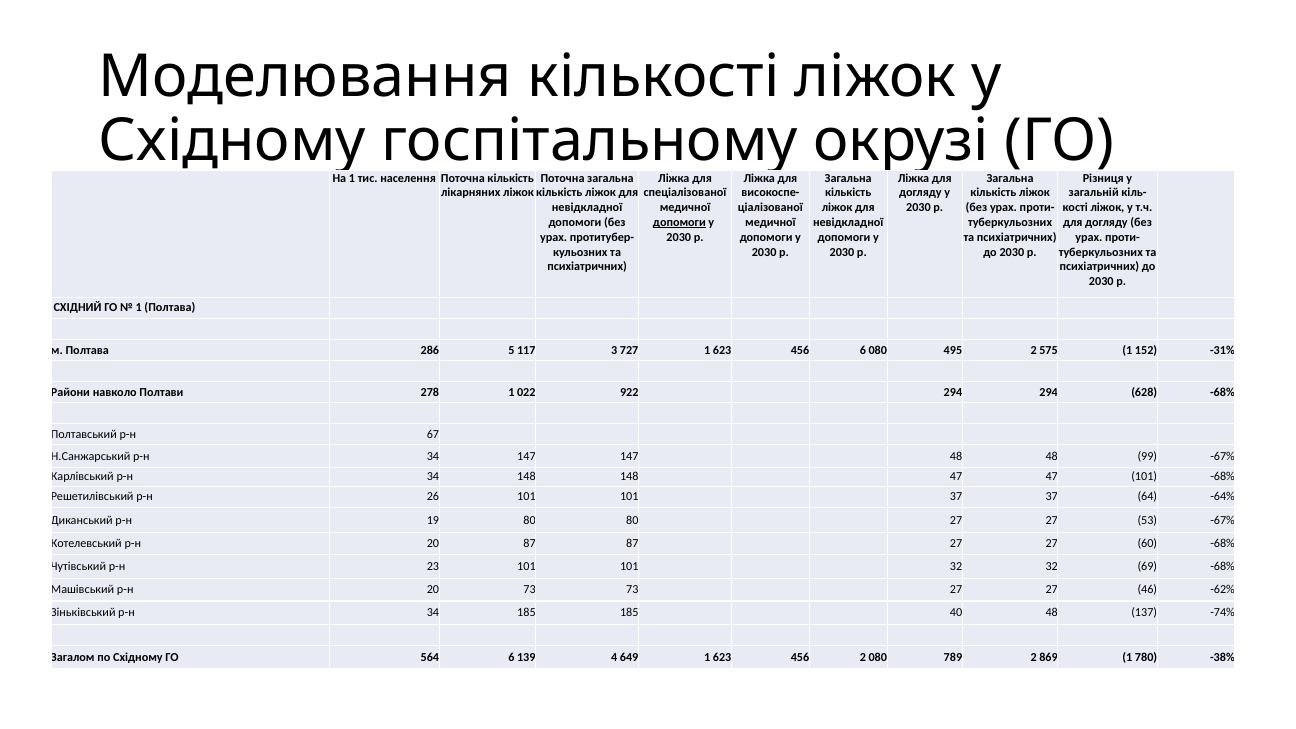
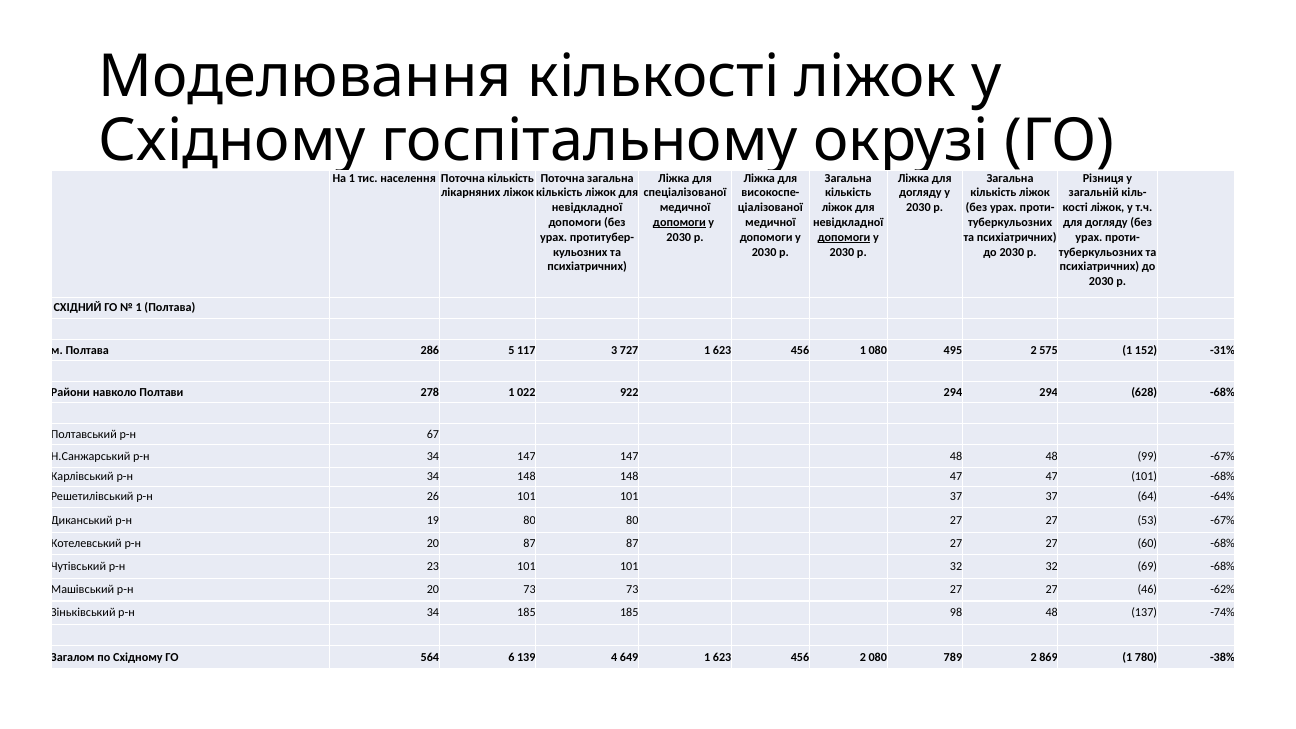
допомоги at (844, 237) underline: none -> present
456 6: 6 -> 1
40: 40 -> 98
